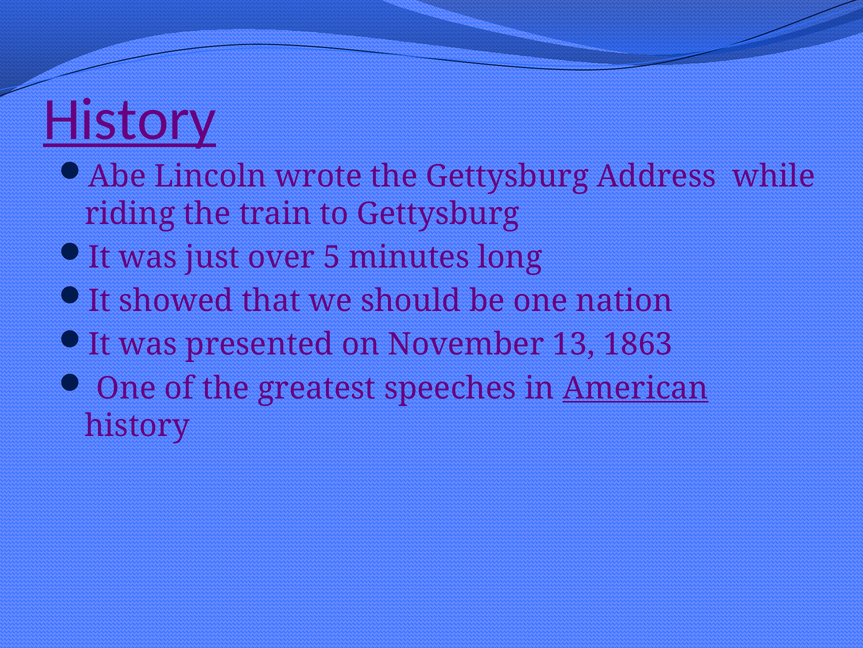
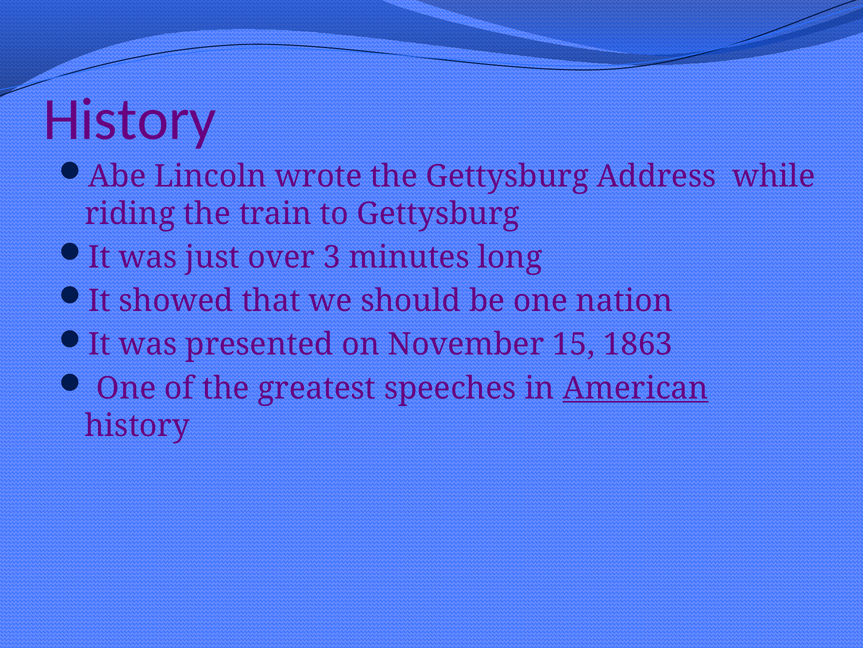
History at (130, 119) underline: present -> none
5: 5 -> 3
13: 13 -> 15
